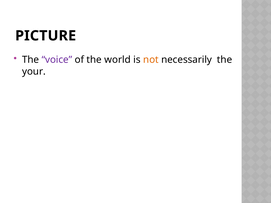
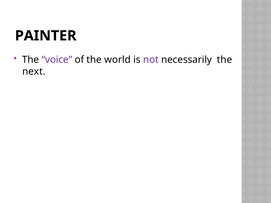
PICTURE: PICTURE -> PAINTER
not colour: orange -> purple
your: your -> next
